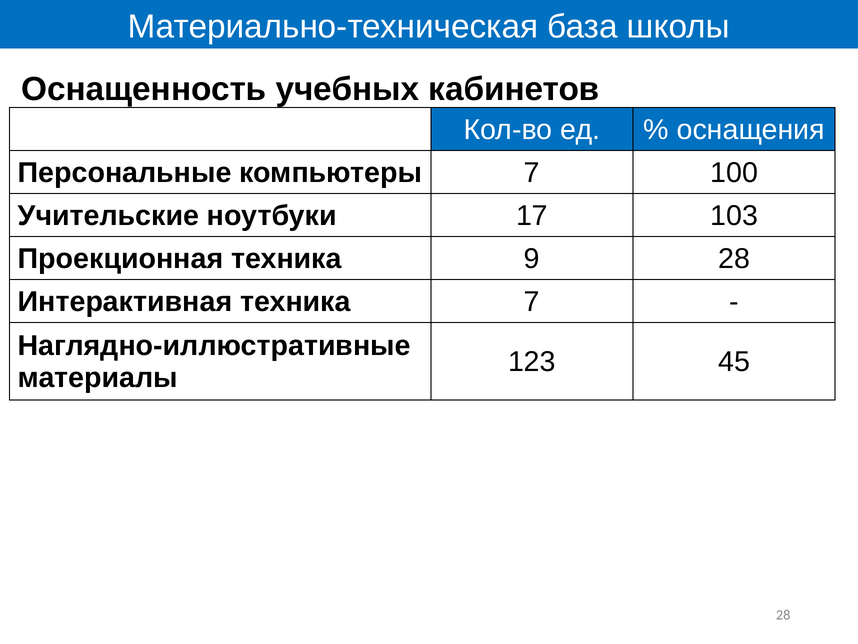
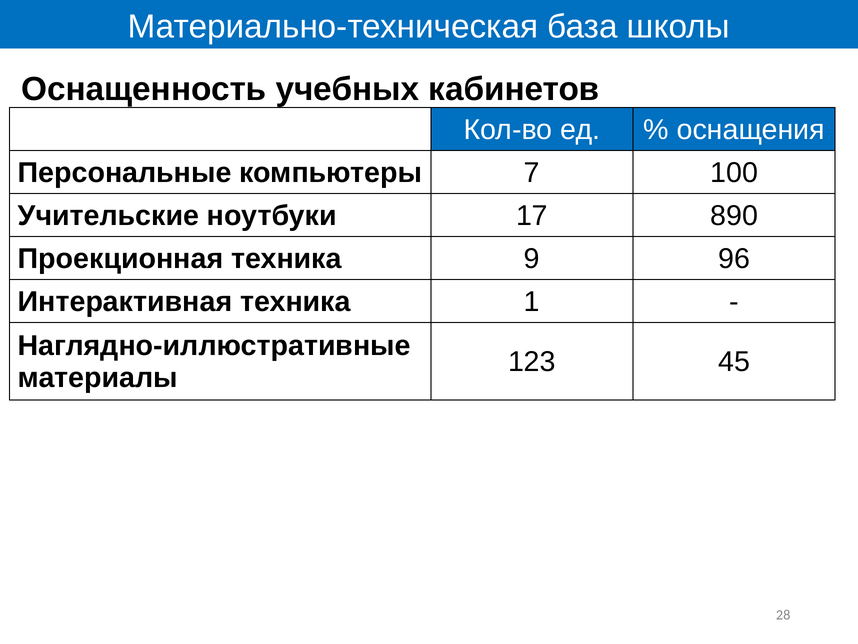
103: 103 -> 890
9 28: 28 -> 96
техника 7: 7 -> 1
